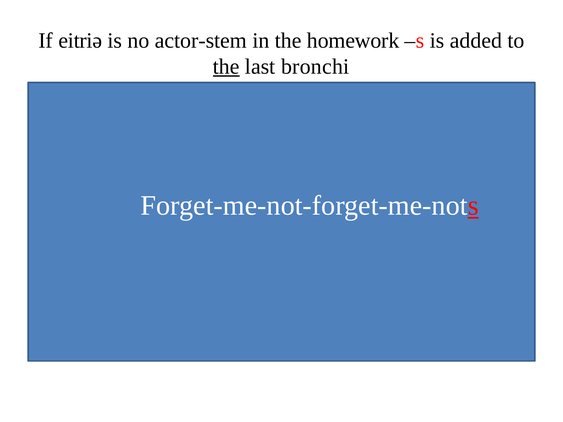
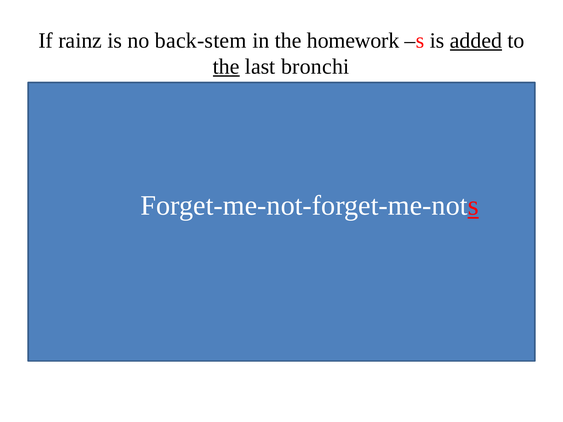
eitriə: eitriə -> rainz
actor-stem: actor-stem -> back-stem
added underline: none -> present
